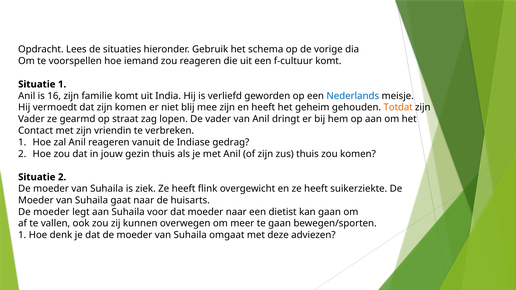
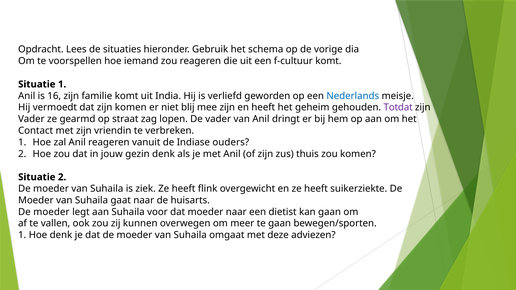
Totdat colour: orange -> purple
gedrag: gedrag -> ouders
gezin thuis: thuis -> denk
